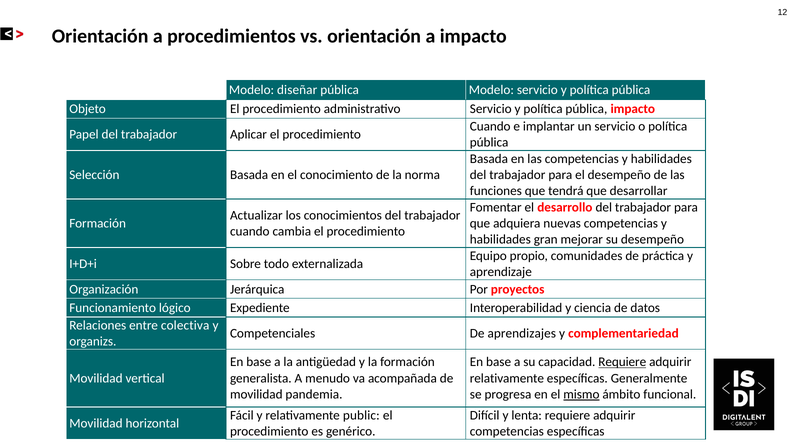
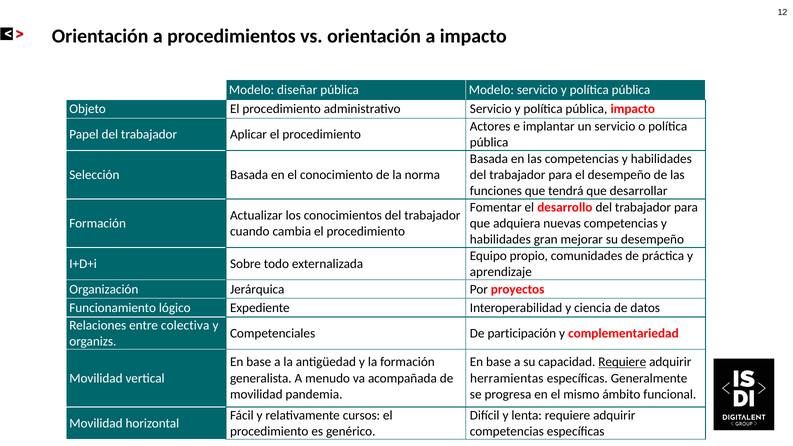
Cuando at (490, 126): Cuando -> Actores
aprendizajes: aprendizajes -> participación
relativamente at (507, 378): relativamente -> herramientas
mismo underline: present -> none
public: public -> cursos
